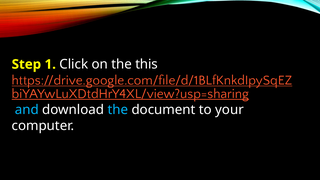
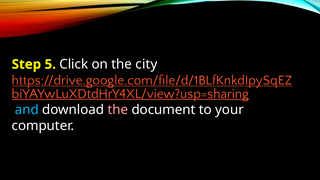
1: 1 -> 5
this: this -> city
the at (118, 110) colour: light blue -> pink
